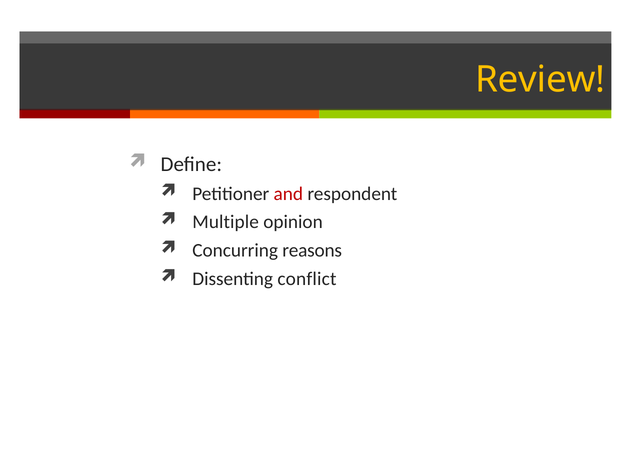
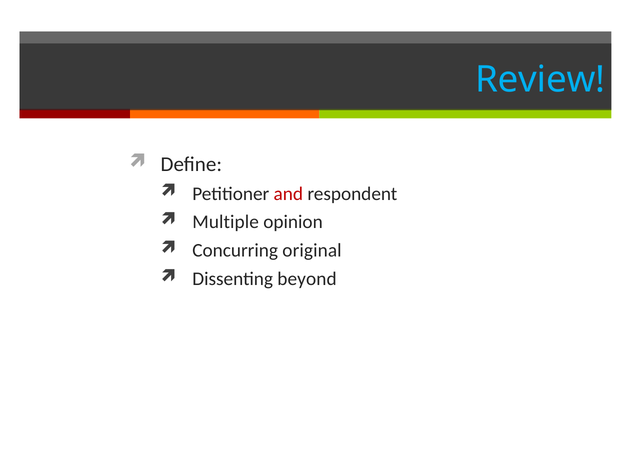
Review colour: yellow -> light blue
reasons: reasons -> original
conflict: conflict -> beyond
